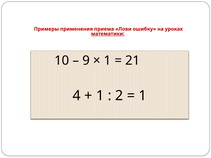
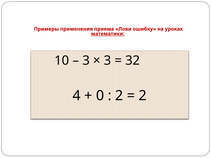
9 at (86, 61): 9 -> 3
1 at (107, 61): 1 -> 3
21: 21 -> 32
1 at (100, 96): 1 -> 0
1 at (143, 96): 1 -> 2
